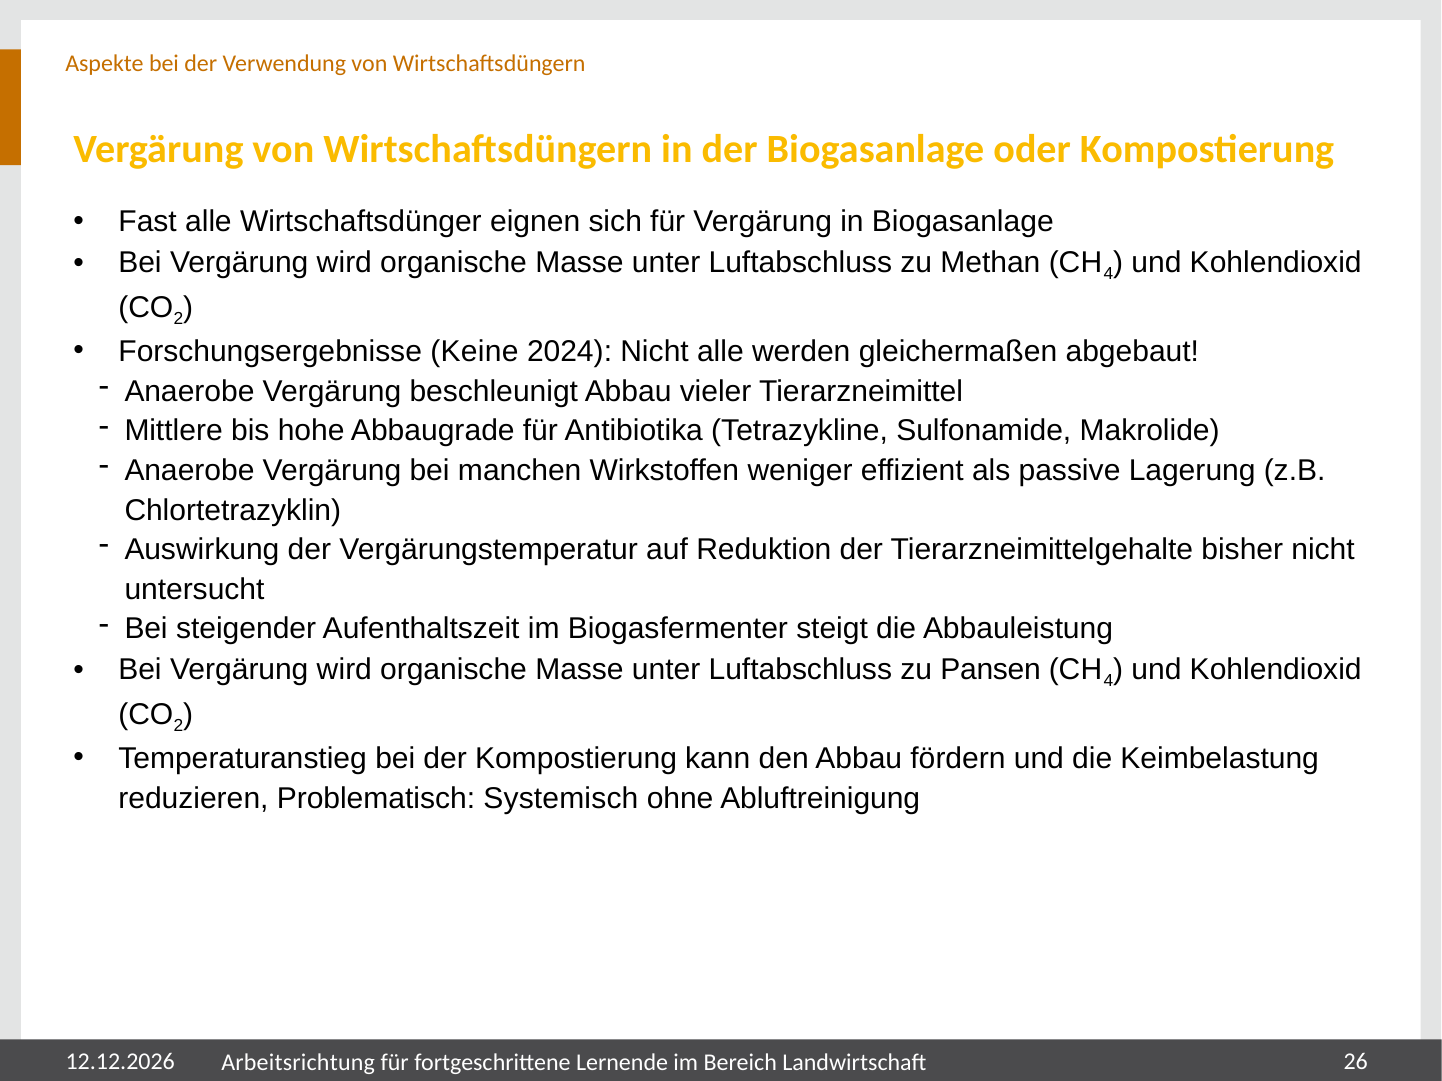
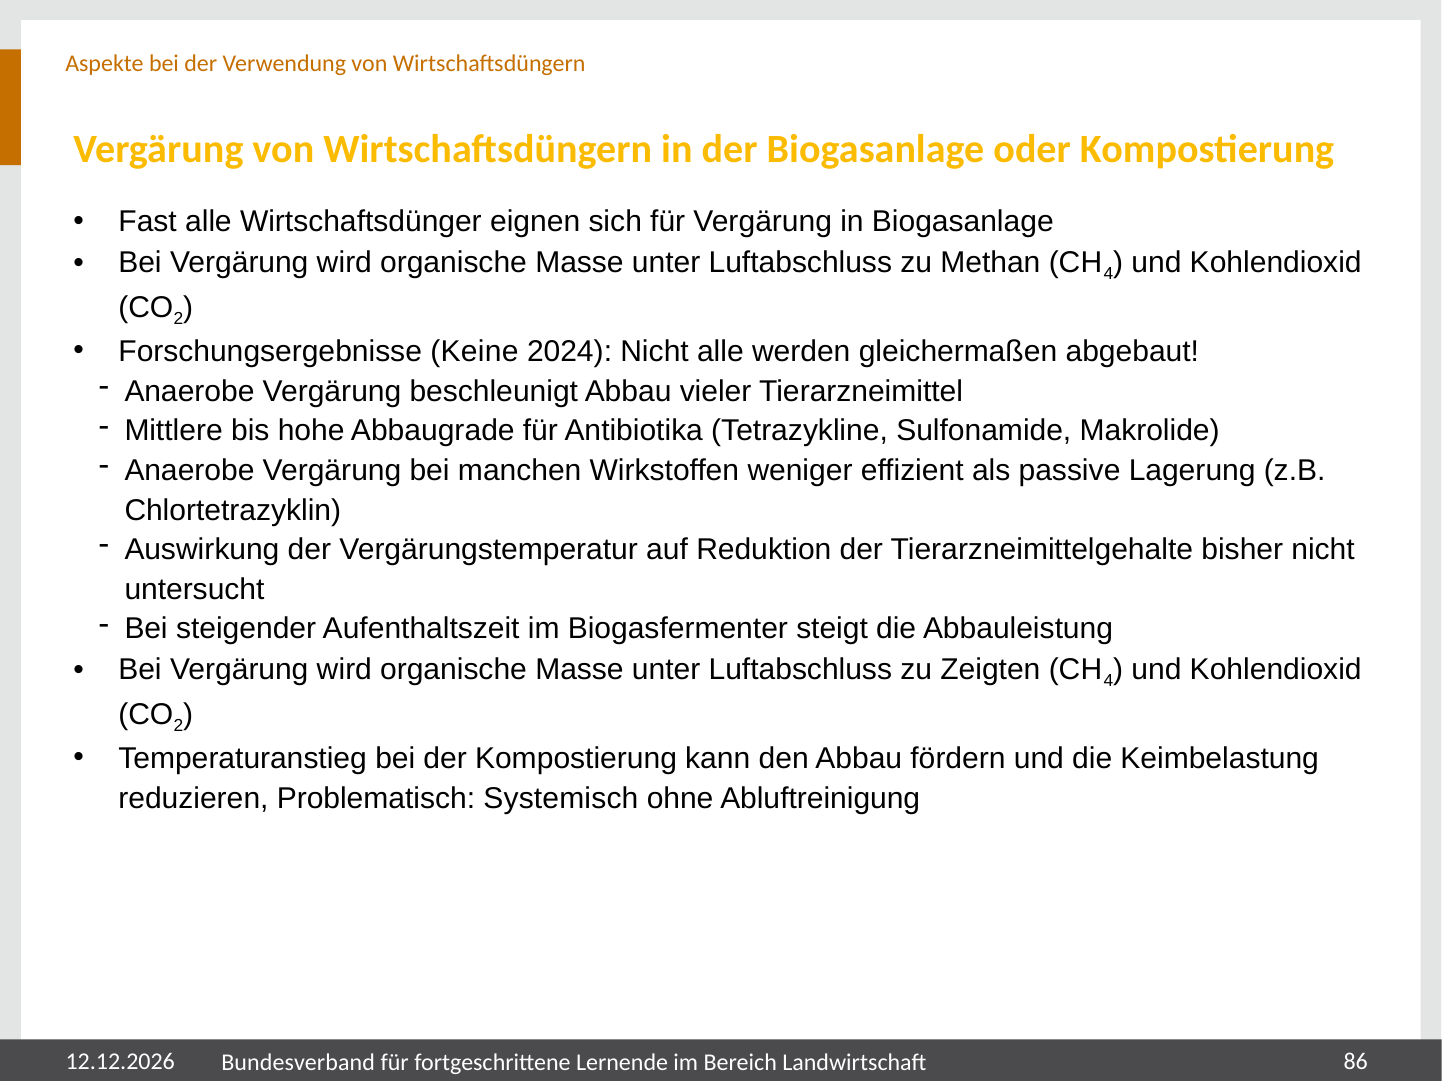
Pansen: Pansen -> Zeigten
Arbeitsrichtung: Arbeitsrichtung -> Bundesverband
26: 26 -> 86
